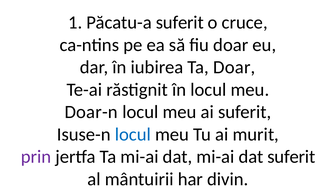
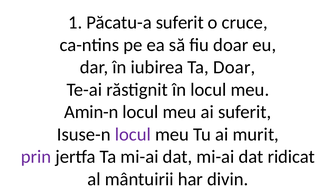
Doar-n: Doar-n -> Amin-n
locul at (133, 134) colour: blue -> purple
dat suferit: suferit -> ridicat
